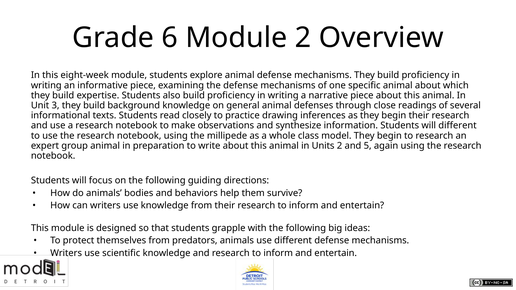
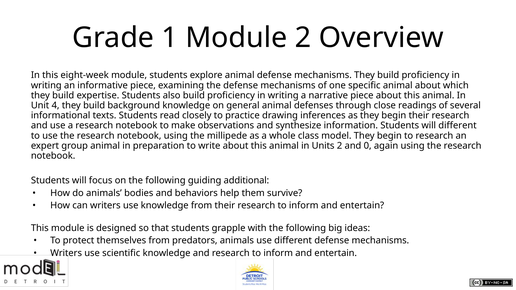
6: 6 -> 1
3: 3 -> 4
5: 5 -> 0
directions: directions -> additional
